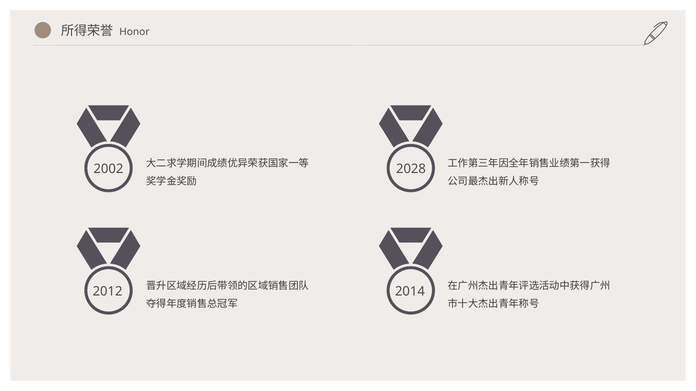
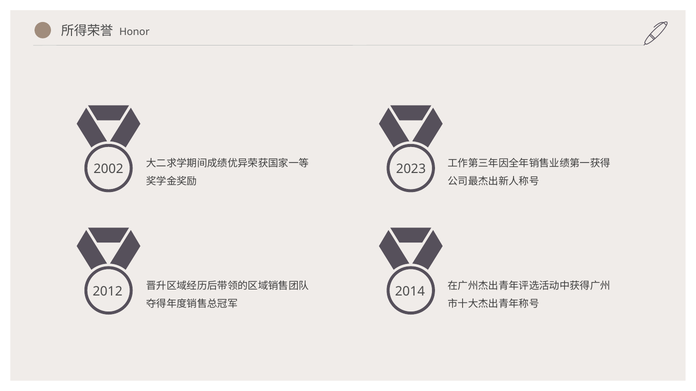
2028: 2028 -> 2023
